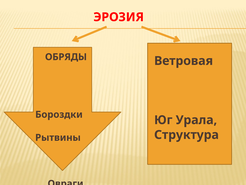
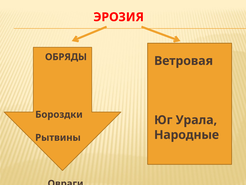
Структура: Структура -> Народные
